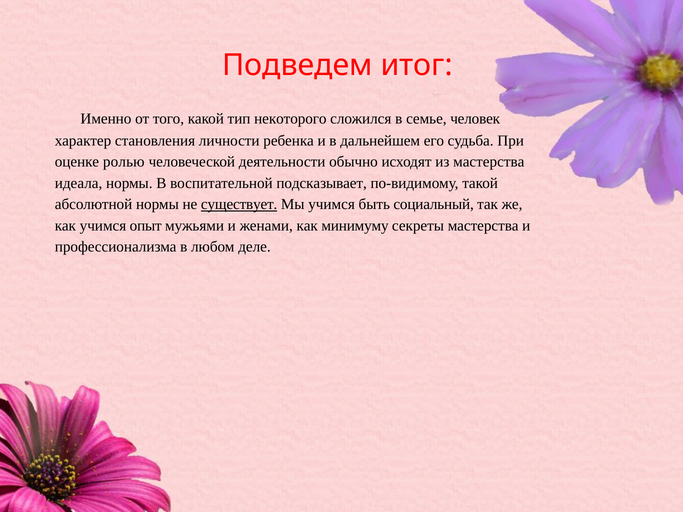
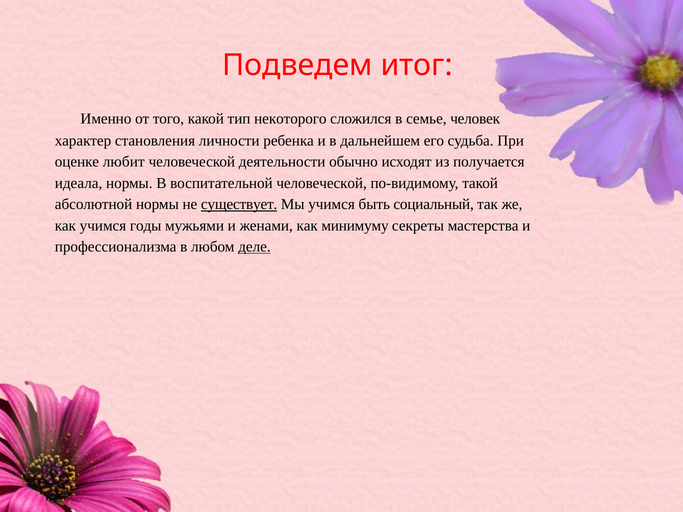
ролью: ролью -> любит
из мастерства: мастерства -> получается
воспитательной подсказывает: подсказывает -> человеческой
опыт: опыт -> годы
деле underline: none -> present
